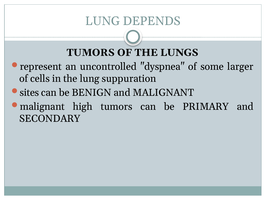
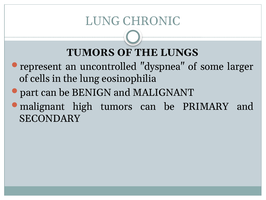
DEPENDS: DEPENDS -> CHRONIC
suppuration: suppuration -> eosinophilia
sites: sites -> part
